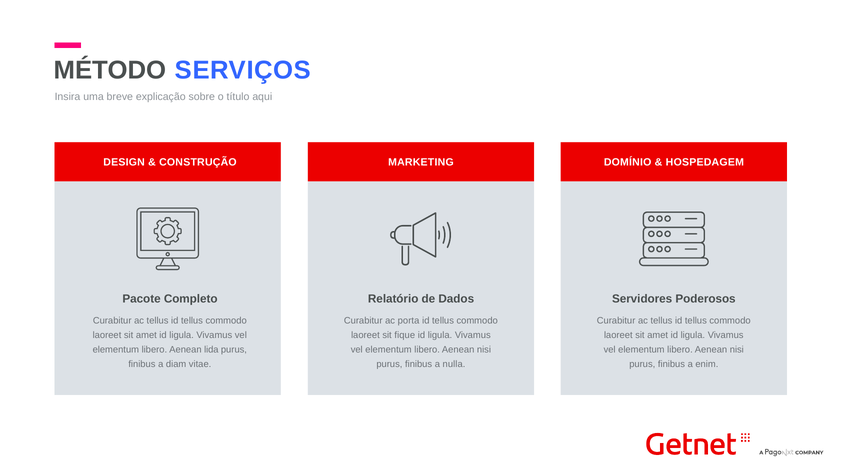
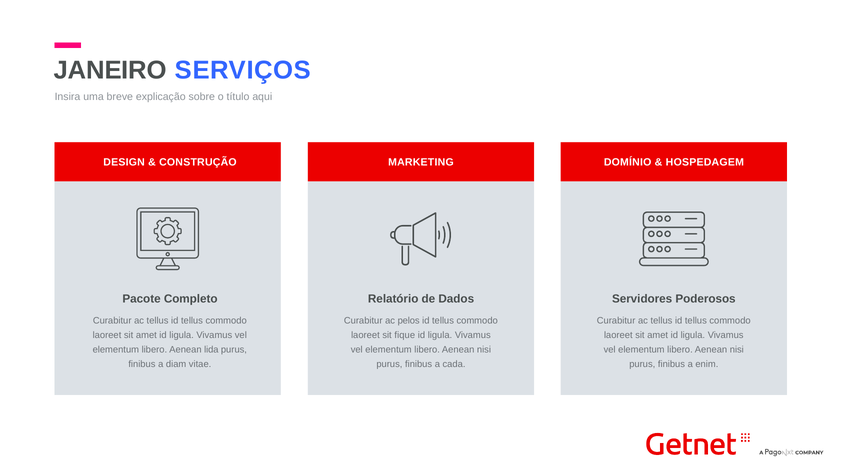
MÉTODO: MÉTODO -> JANEIRO
porta: porta -> pelos
nulla: nulla -> cada
